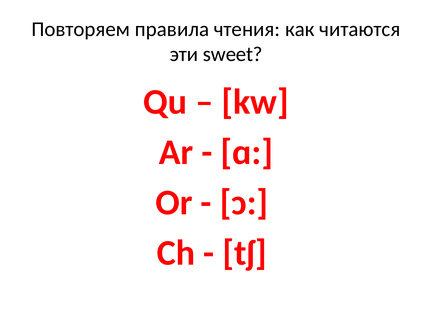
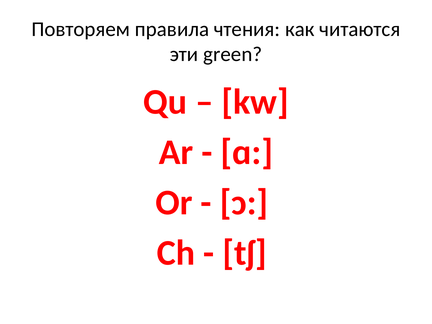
sweet: sweet -> green
